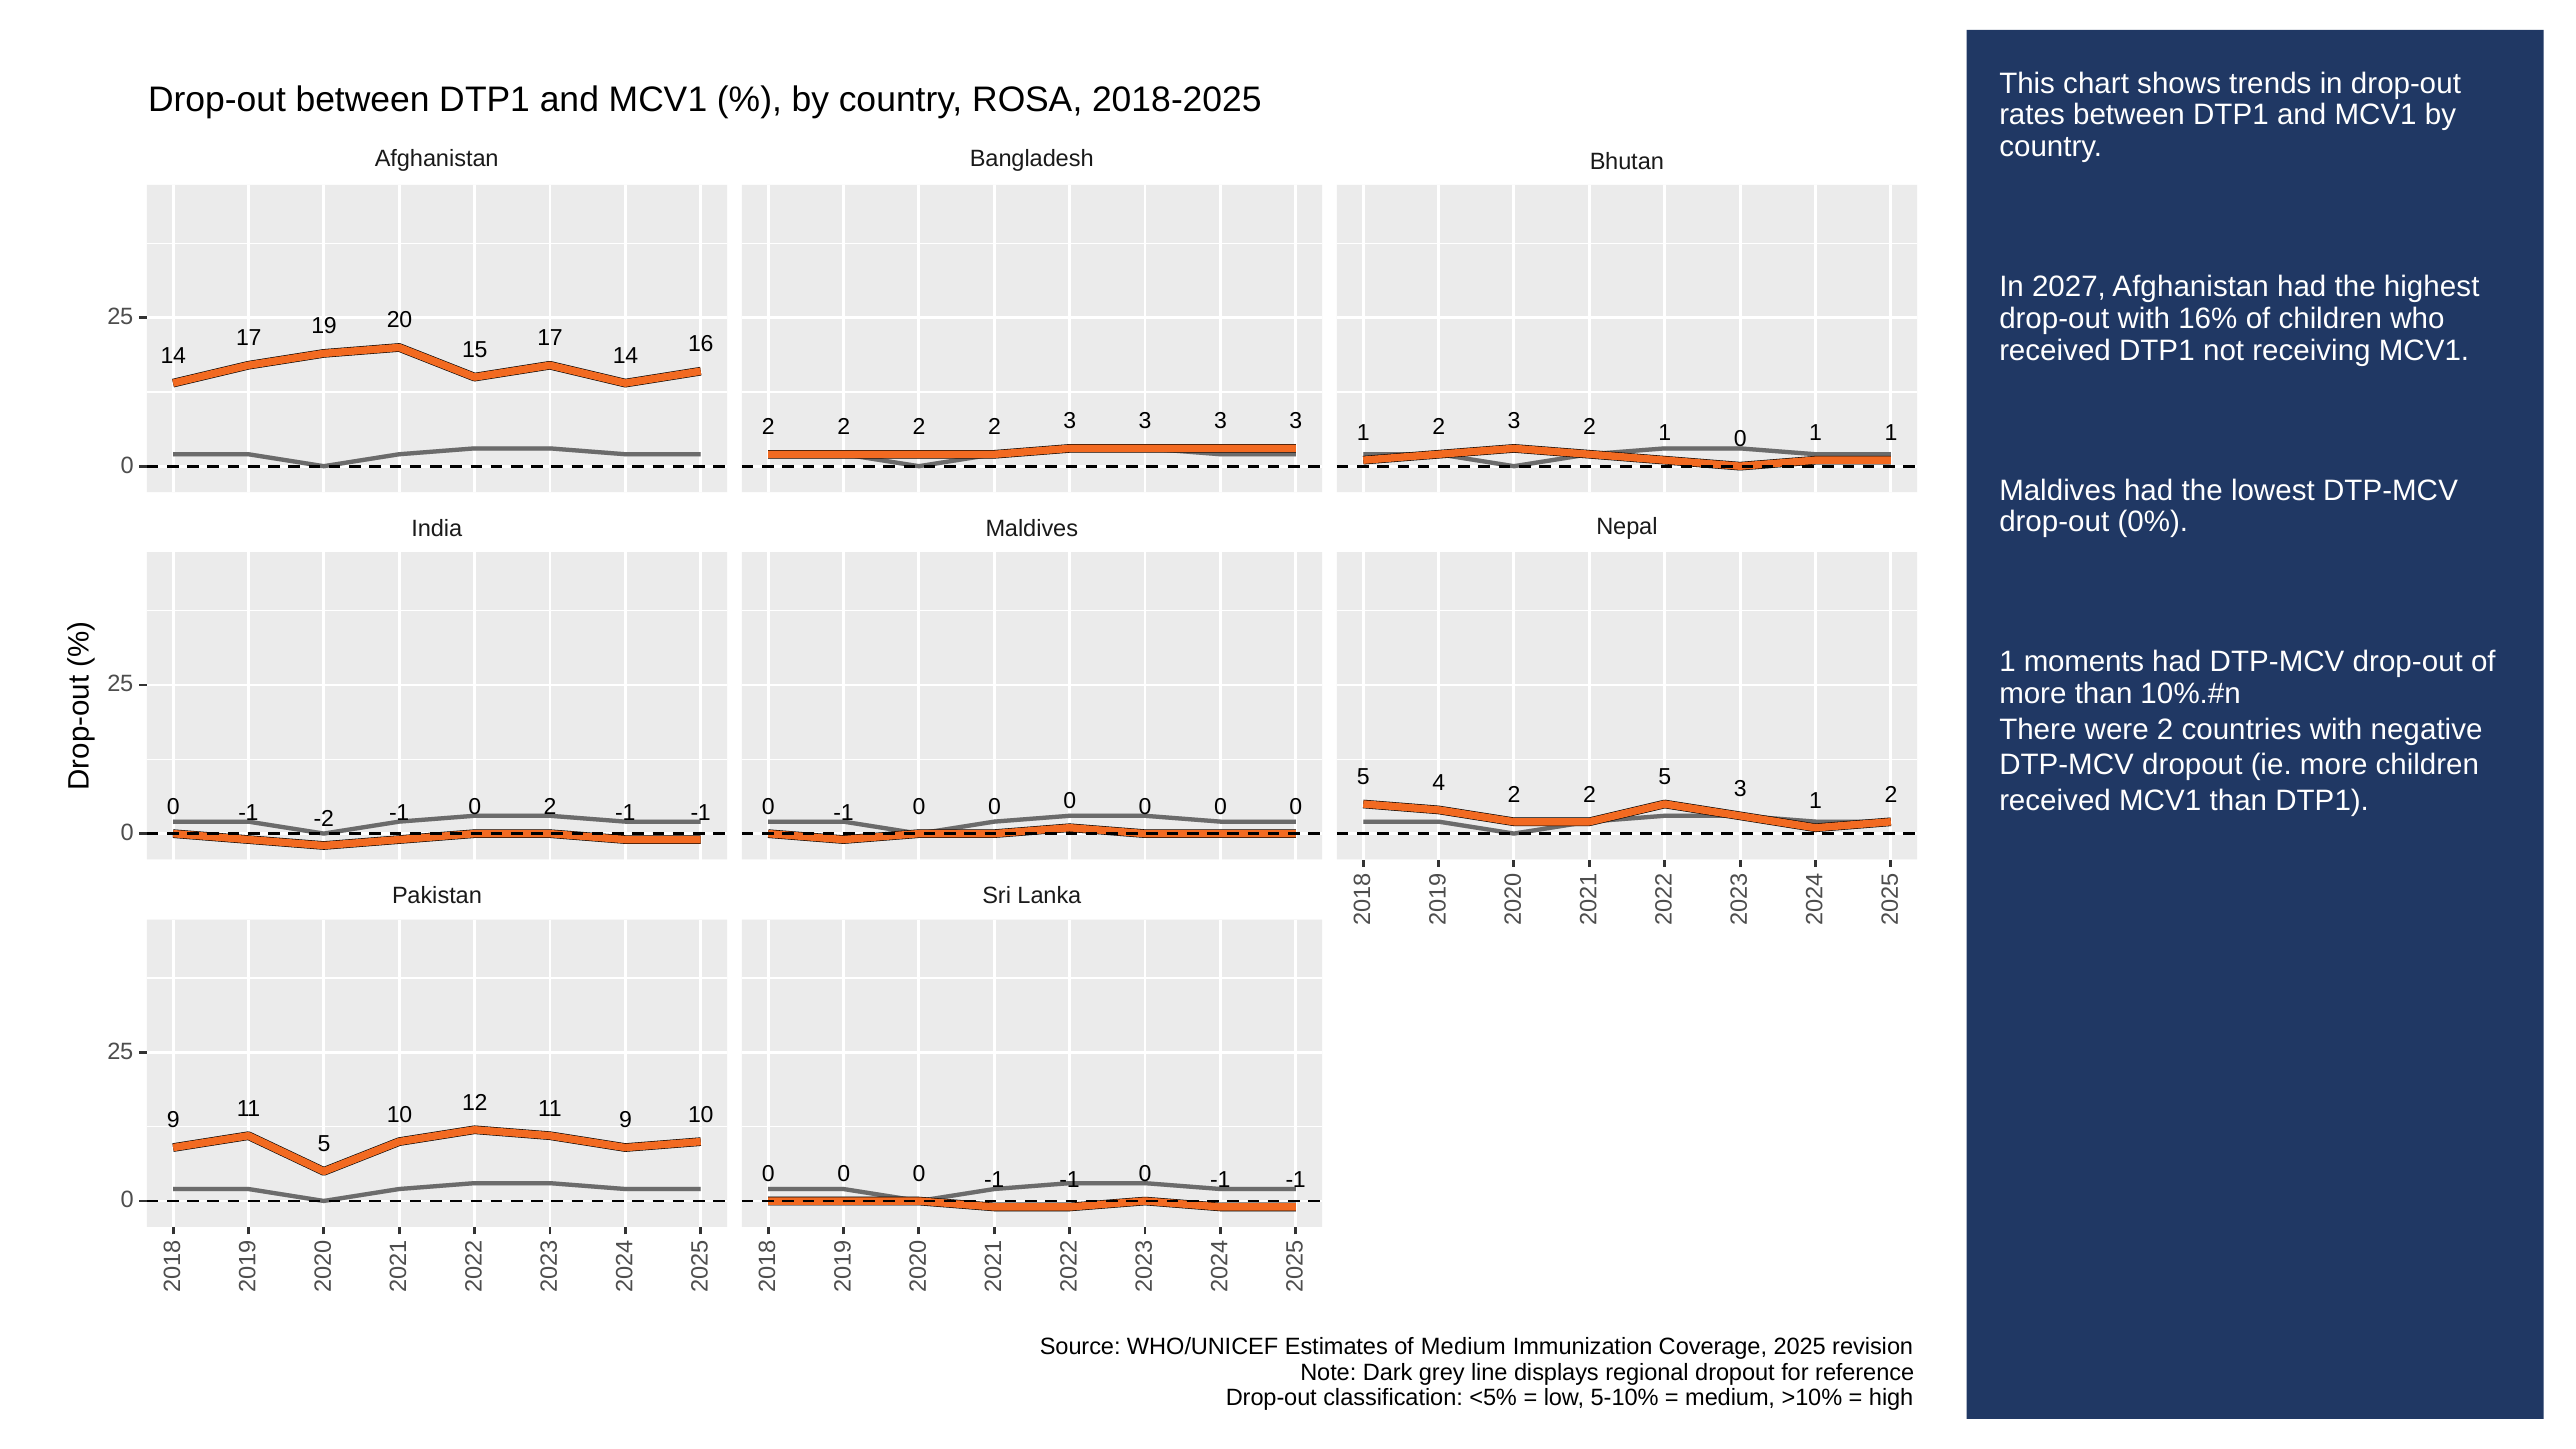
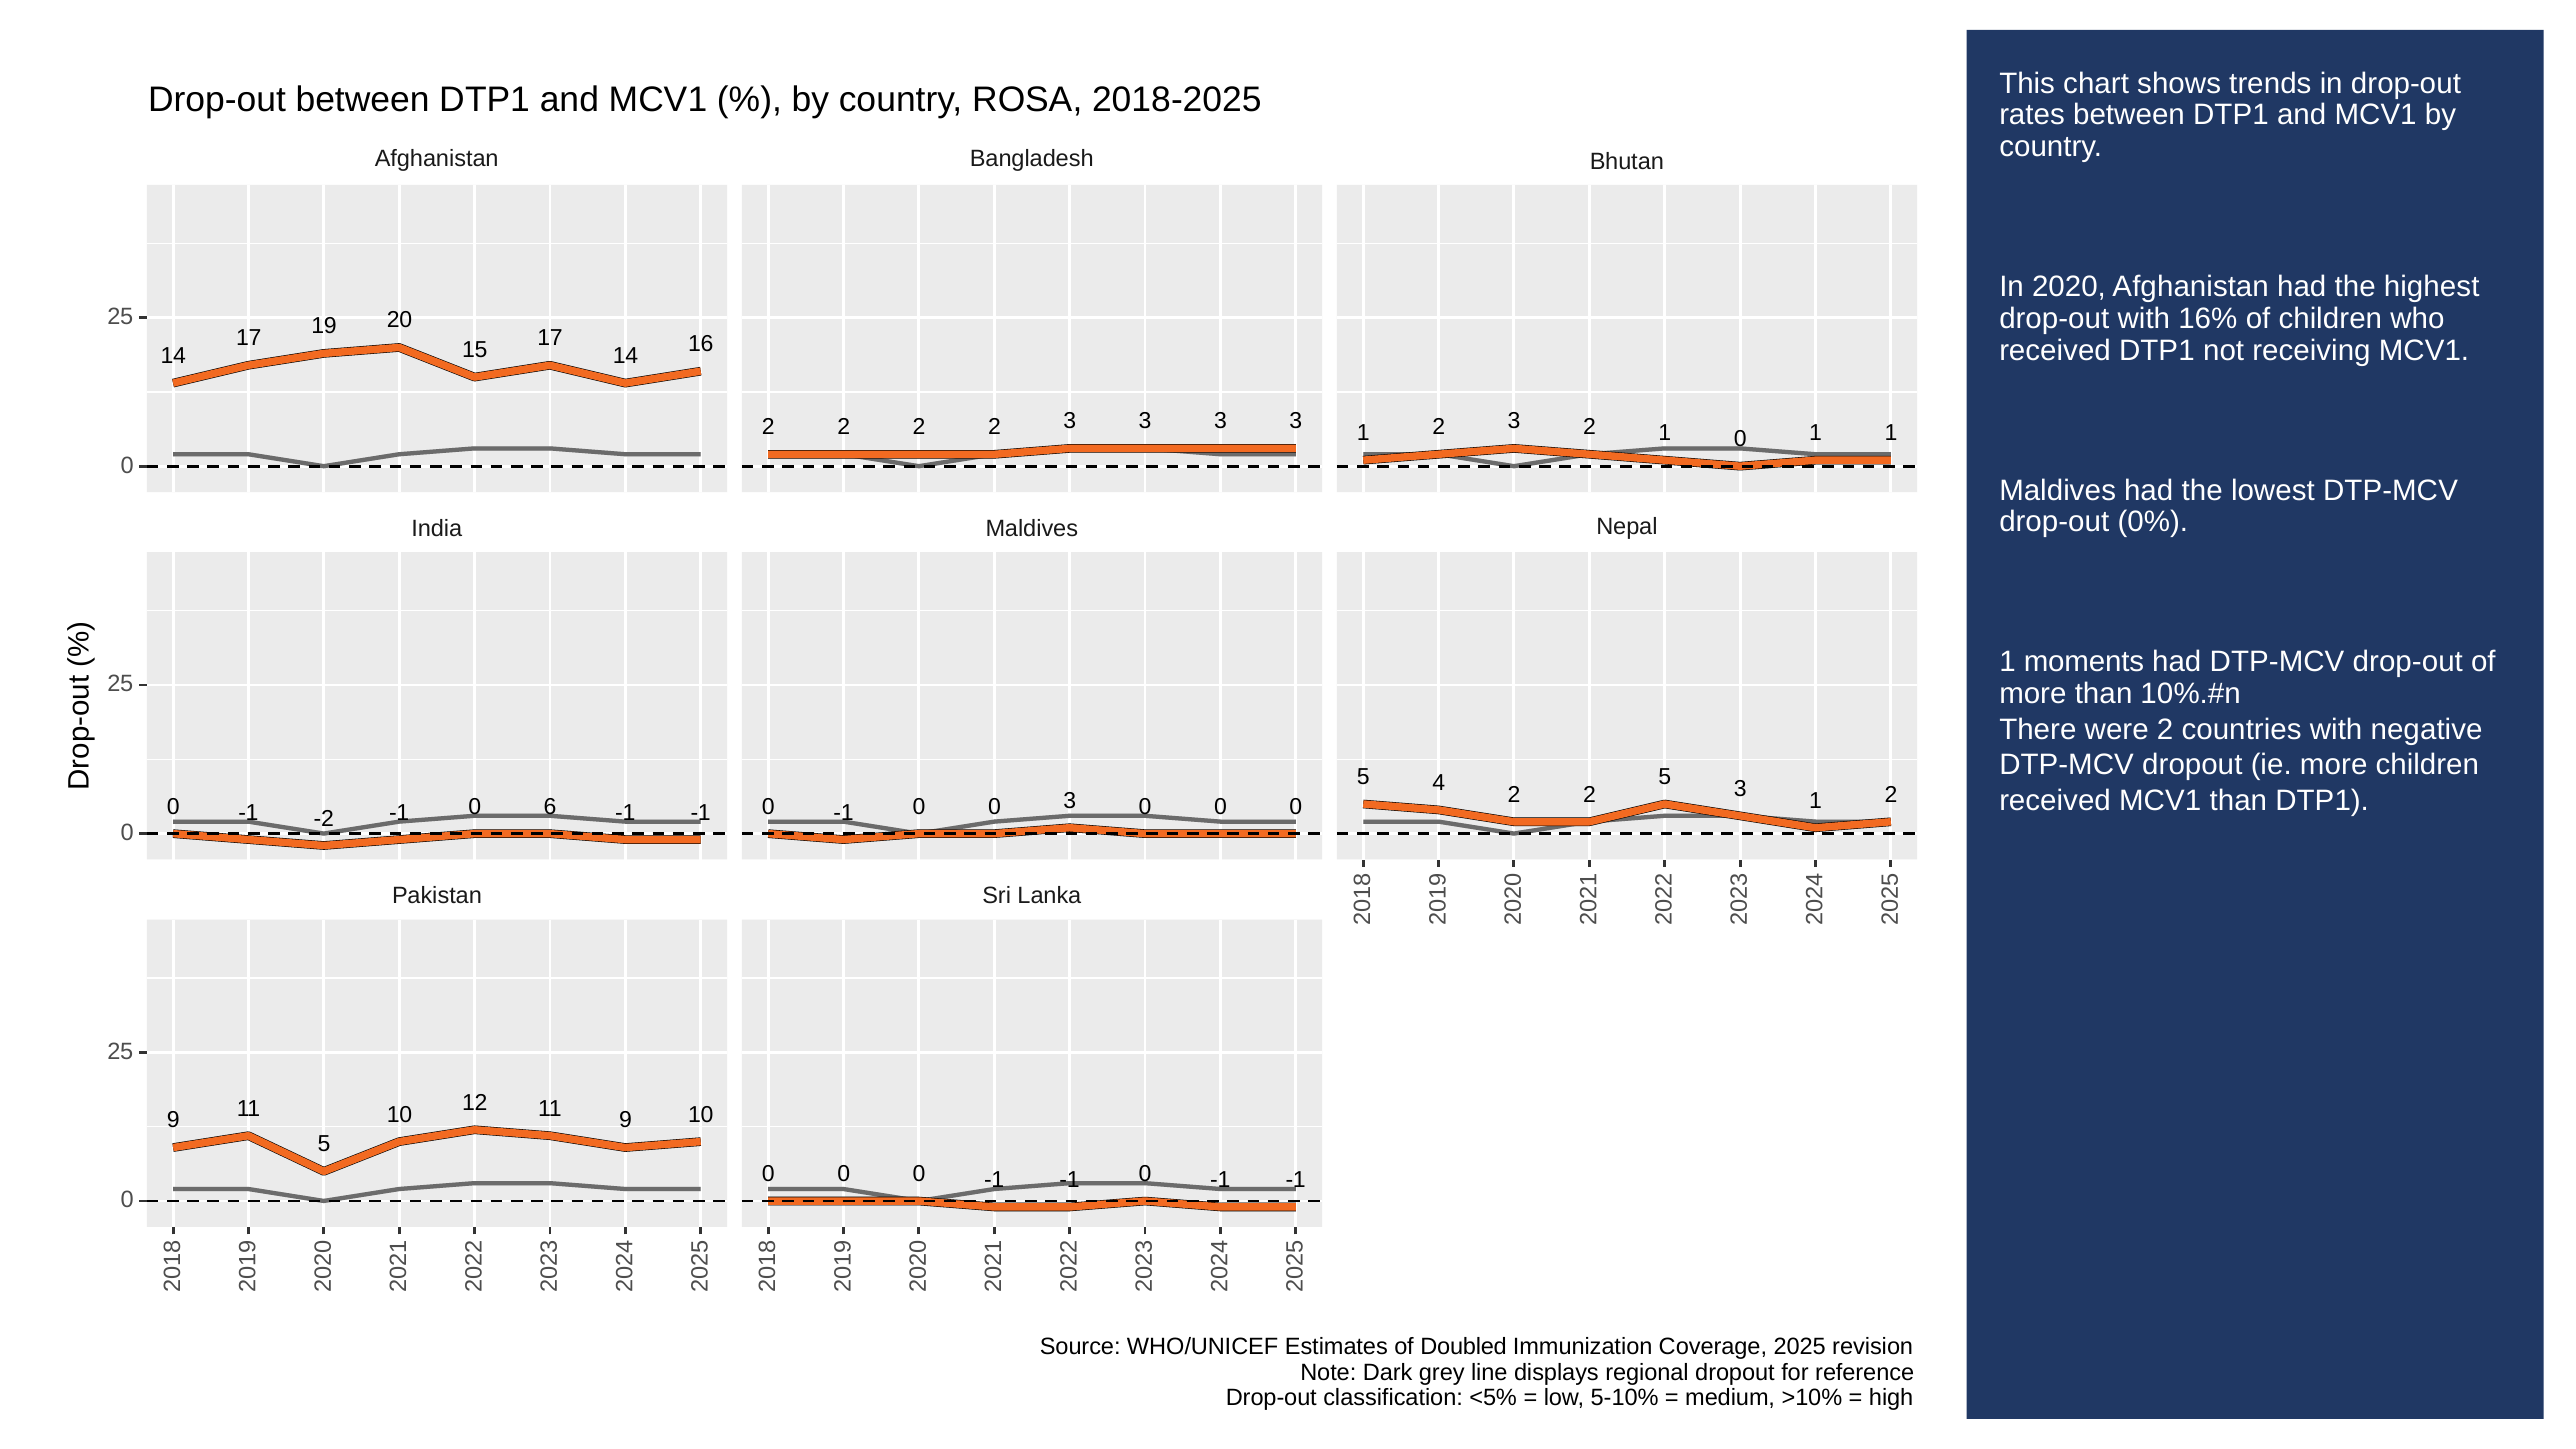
2027: 2027 -> 2020
-1 0 2: 2 -> 6
-1 0 0 0: 0 -> 3
of Medium: Medium -> Doubled
